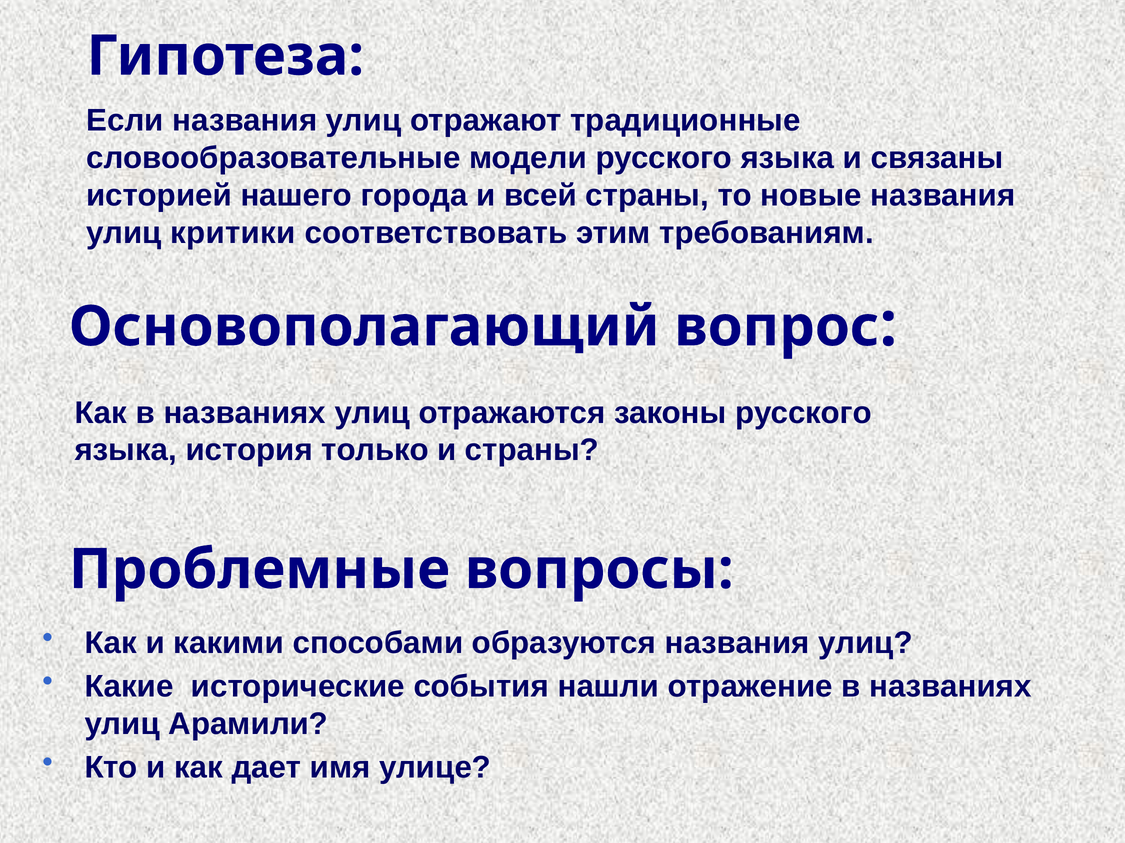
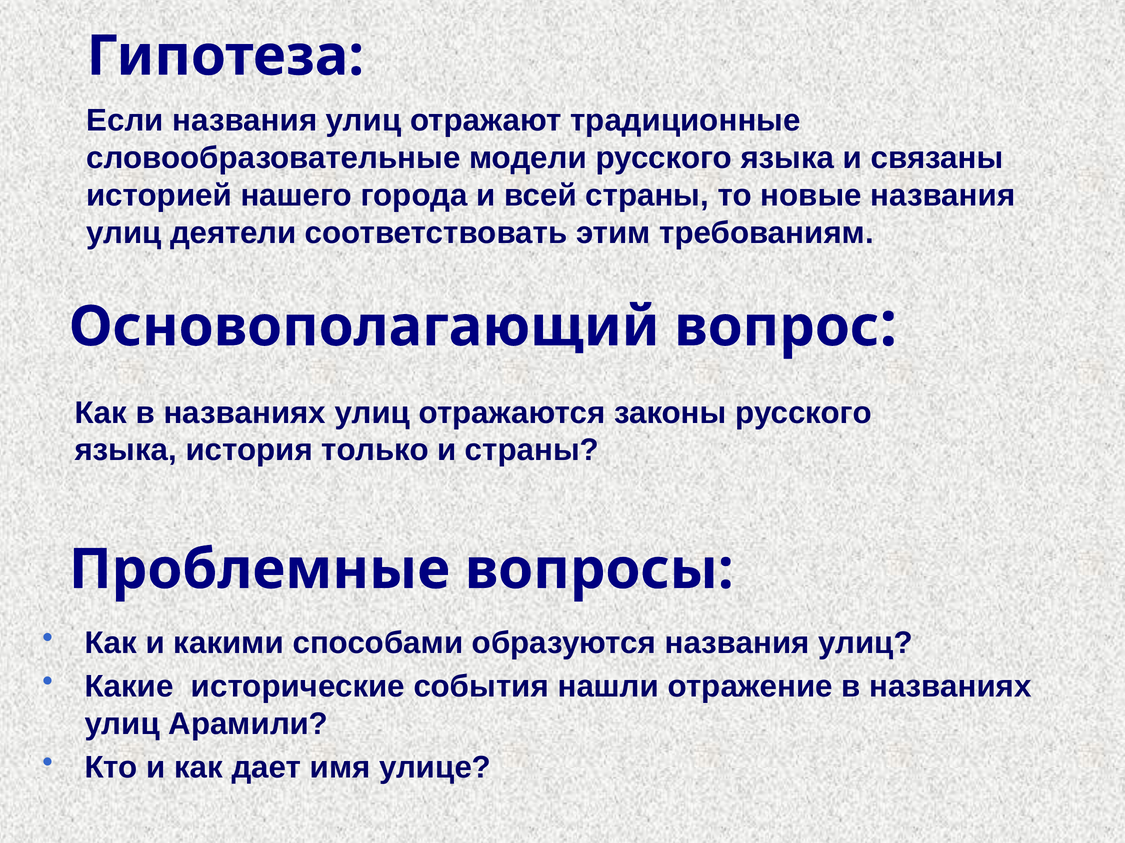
критики: критики -> деятели
